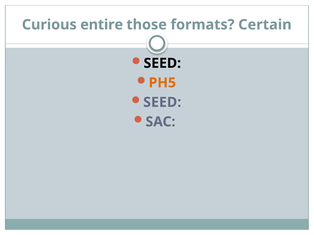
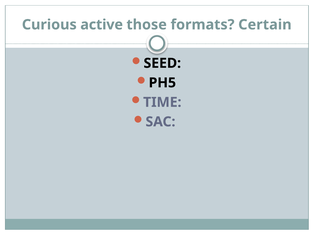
entire: entire -> active
PH5 colour: orange -> black
SEED at (162, 102): SEED -> TIME
